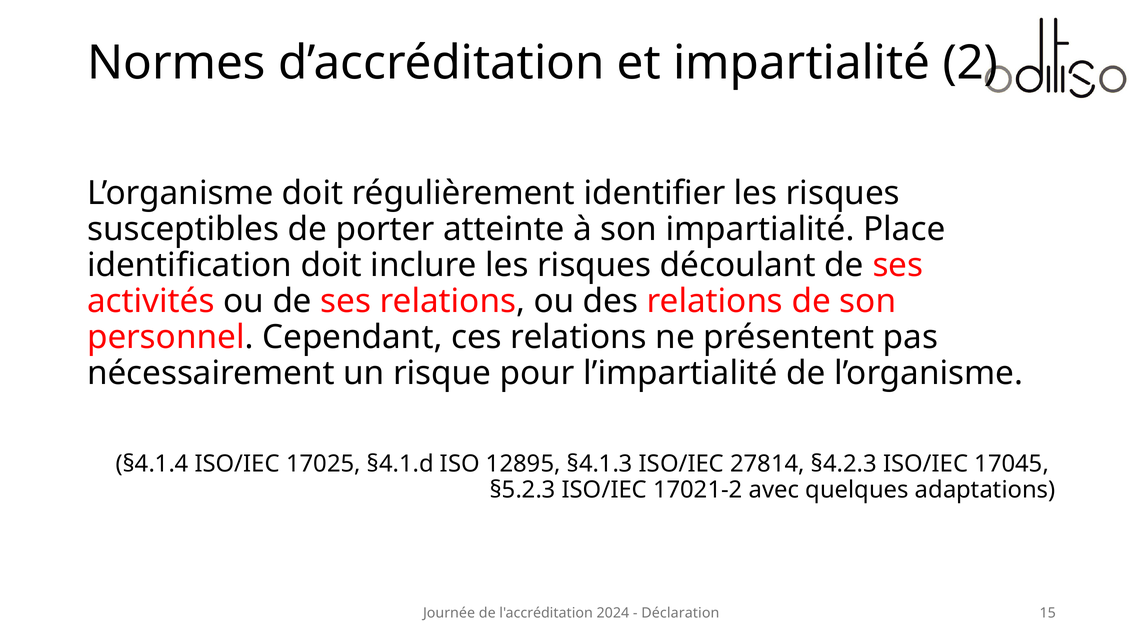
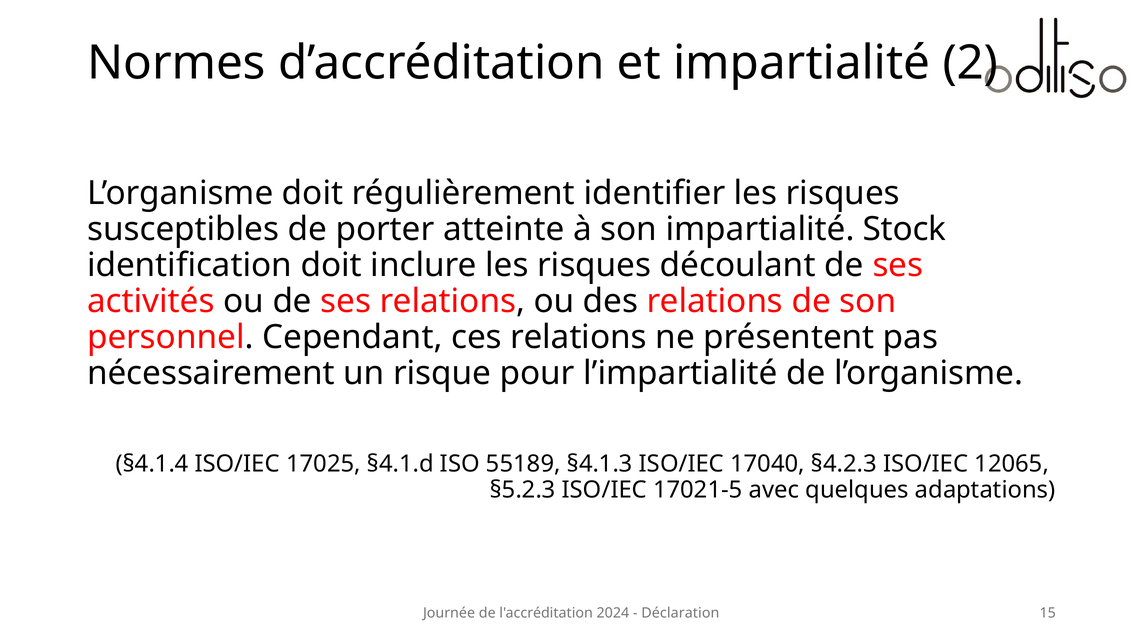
Place: Place -> Stock
12895: 12895 -> 55189
27814: 27814 -> 17040
17045: 17045 -> 12065
17021-2: 17021-2 -> 17021-5
